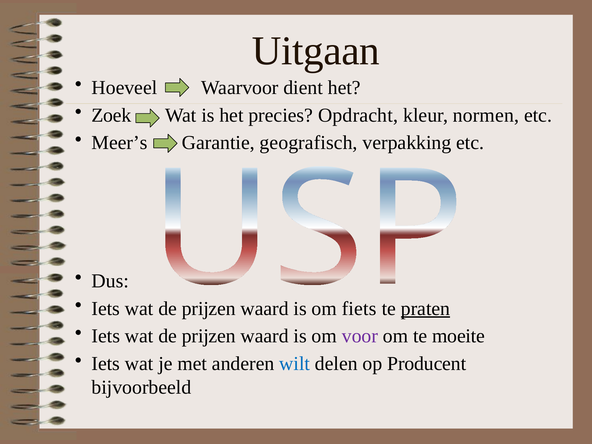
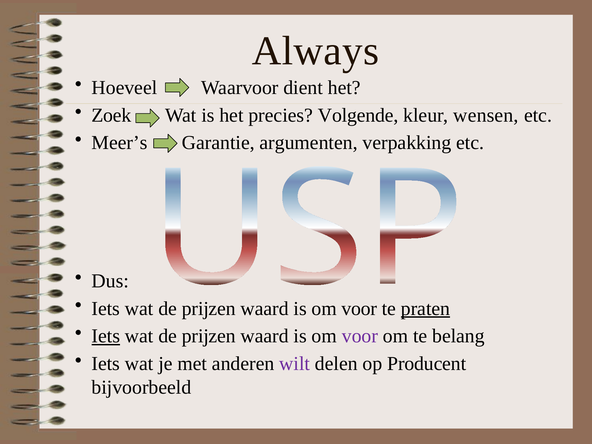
Uitgaan: Uitgaan -> Always
Opdracht: Opdracht -> Volgende
normen: normen -> wensen
geografisch: geografisch -> argumenten
fiets at (359, 309): fiets -> voor
Iets at (106, 336) underline: none -> present
moeite: moeite -> belang
wilt colour: blue -> purple
